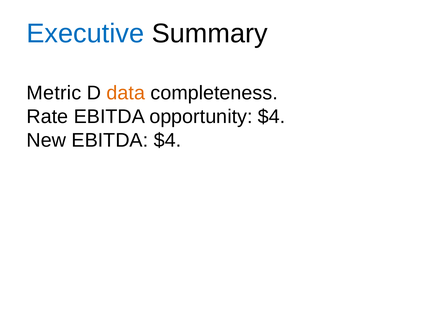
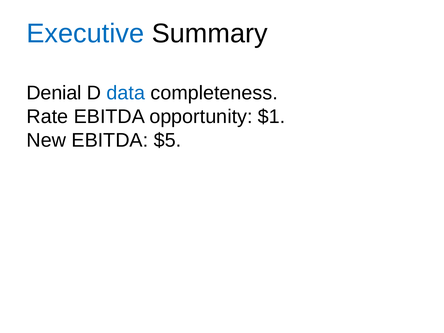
Metric: Metric -> Denial
data colour: orange -> blue
opportunity $4: $4 -> $1
EBITDA $4: $4 -> $5
